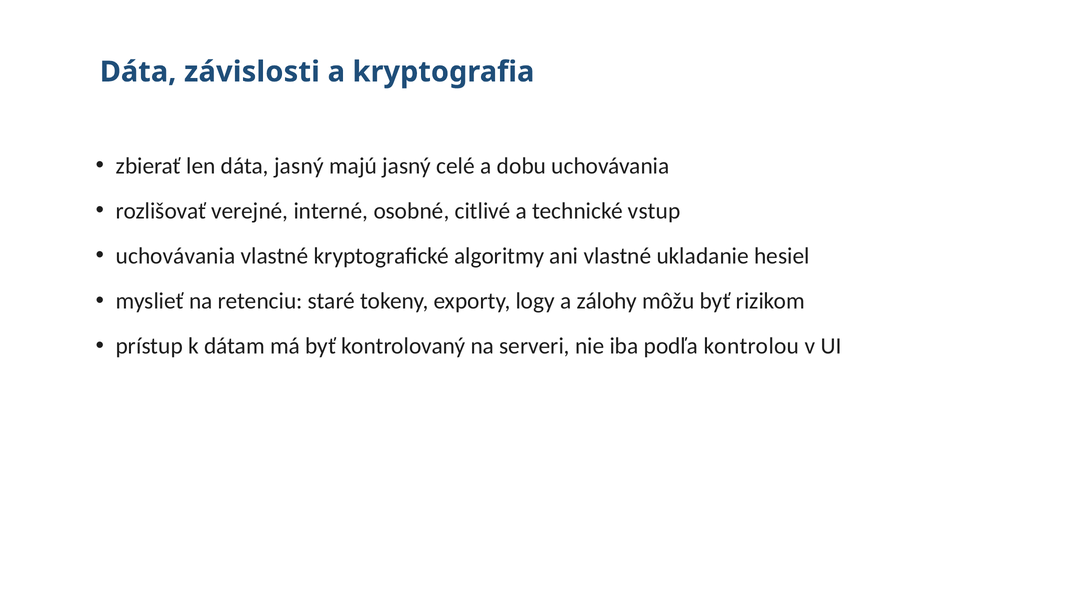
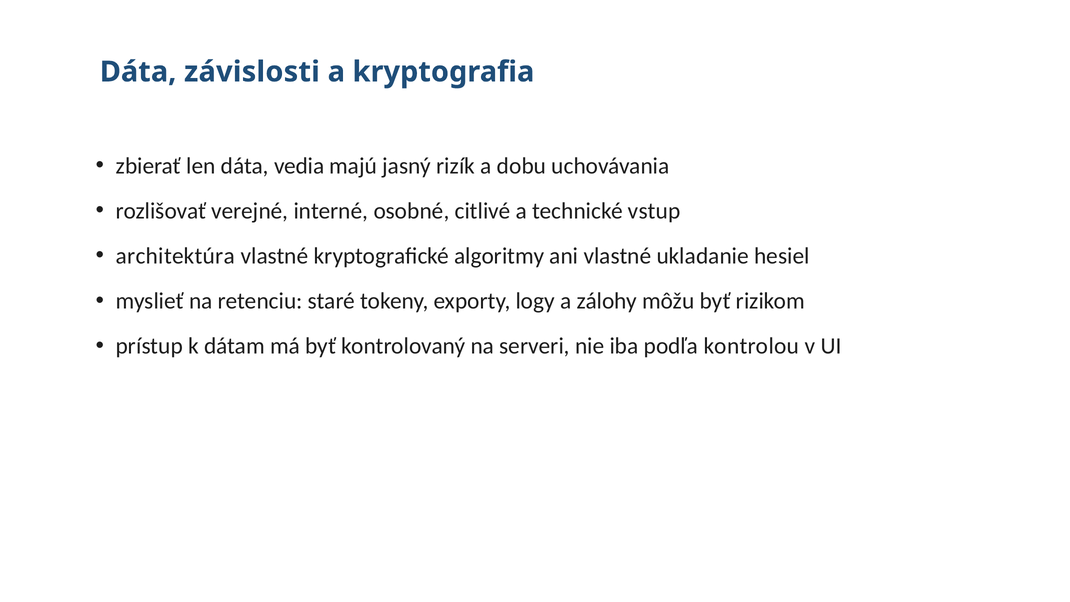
dáta jasný: jasný -> vedia
celé: celé -> rizík
uchovávania at (176, 256): uchovávania -> architektúra
